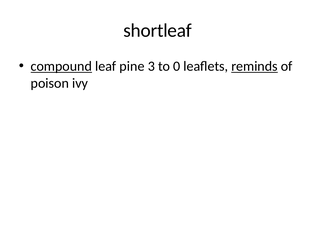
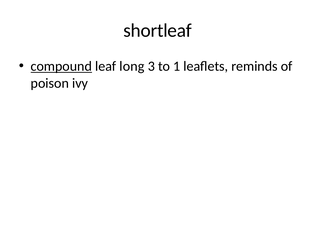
pine: pine -> long
0: 0 -> 1
reminds underline: present -> none
